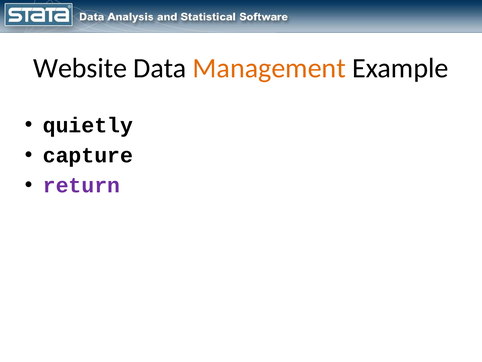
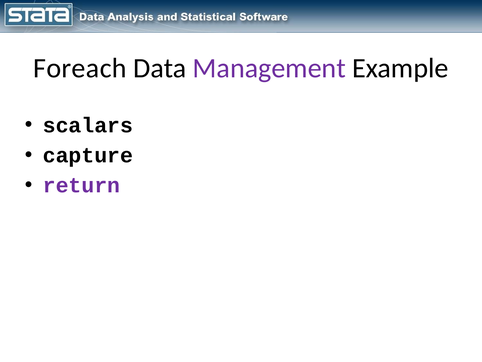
Website: Website -> Foreach
Management colour: orange -> purple
quietly: quietly -> scalars
